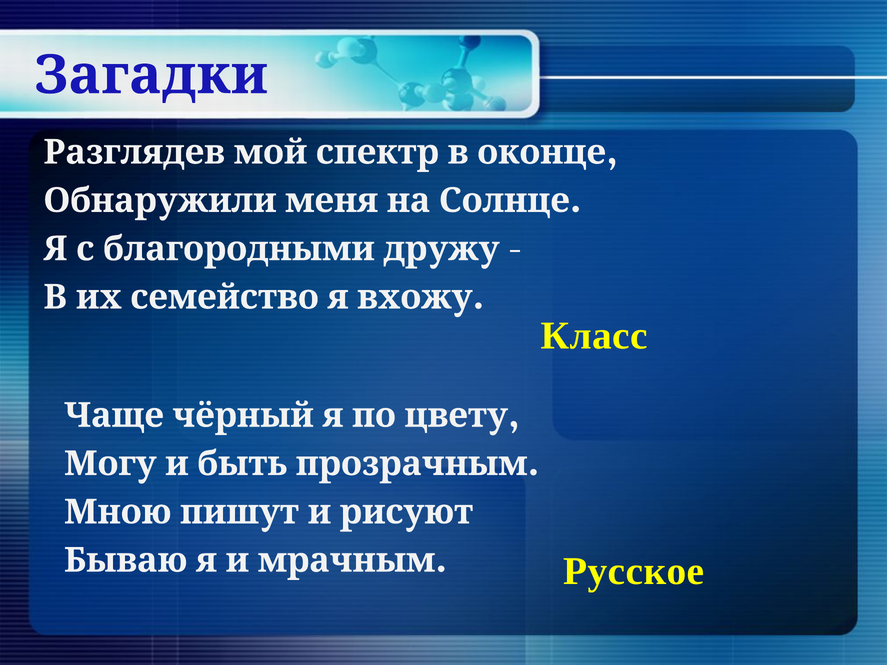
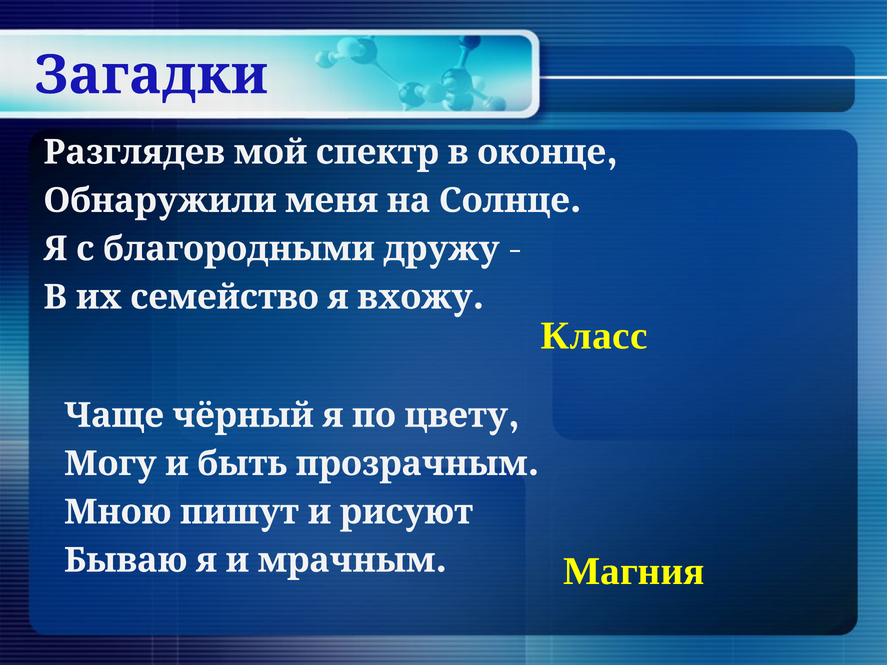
Русское: Русское -> Магния
